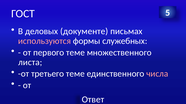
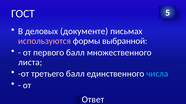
служебных: служебных -> выбранной
первого теме: теме -> балл
третьего теме: теме -> балл
числа colour: pink -> light blue
